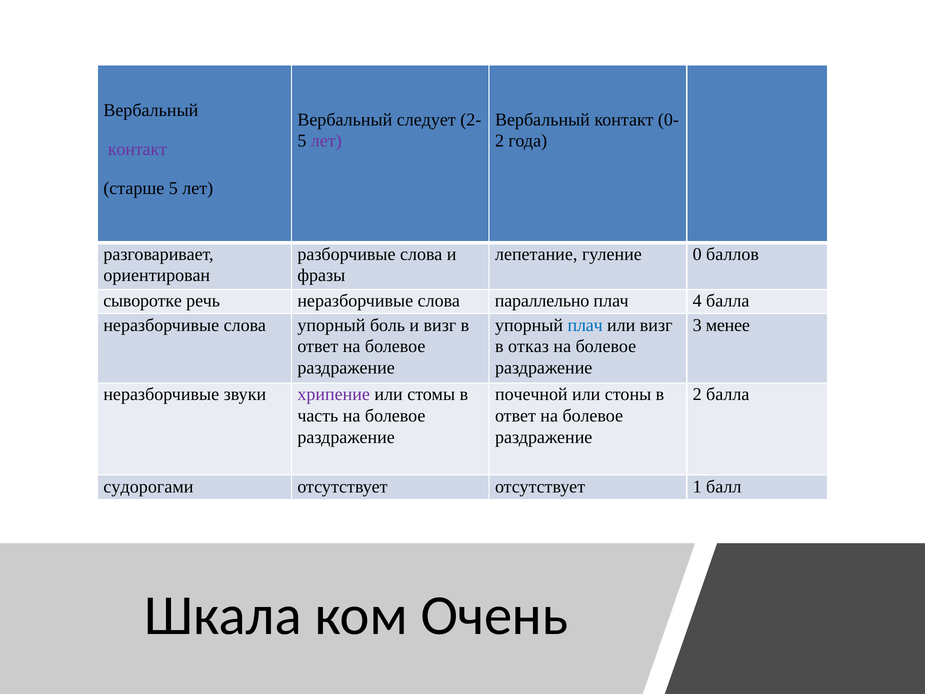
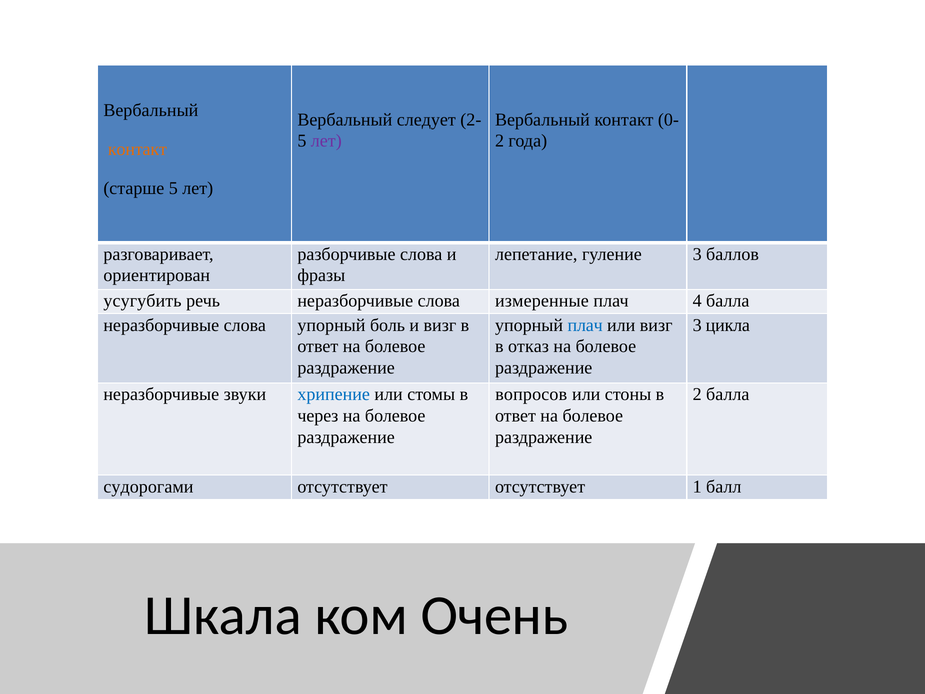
контакт at (137, 149) colour: purple -> orange
гуление 0: 0 -> 3
сыворотке: сыворотке -> усугубить
параллельно: параллельно -> измеренные
менее: менее -> цикла
хрипение colour: purple -> blue
почечной: почечной -> вопросов
часть: часть -> через
